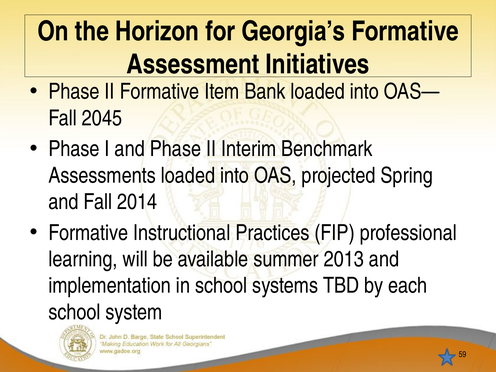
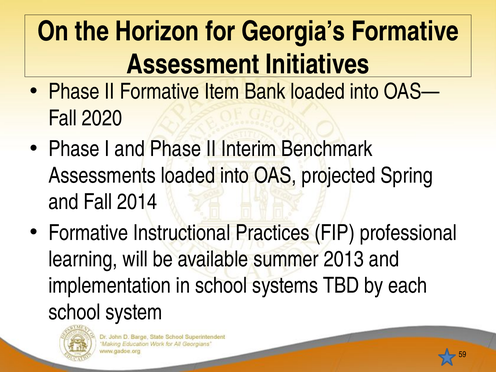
2045: 2045 -> 2020
